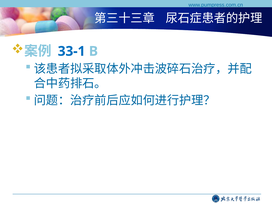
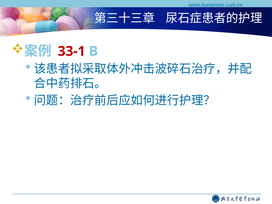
33-1 colour: blue -> red
